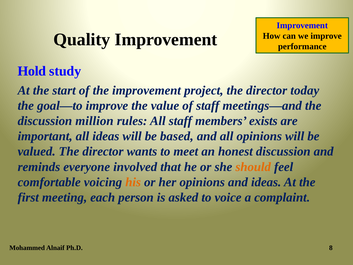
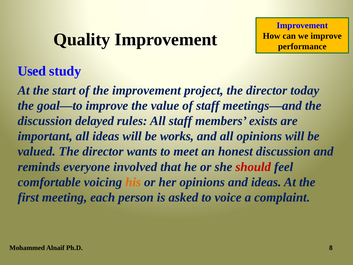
Hold: Hold -> Used
million: million -> delayed
based: based -> works
should colour: orange -> red
